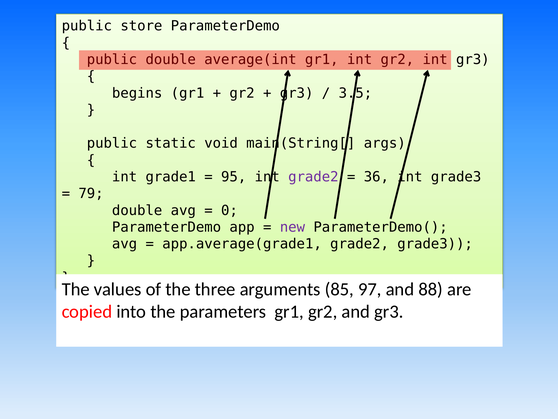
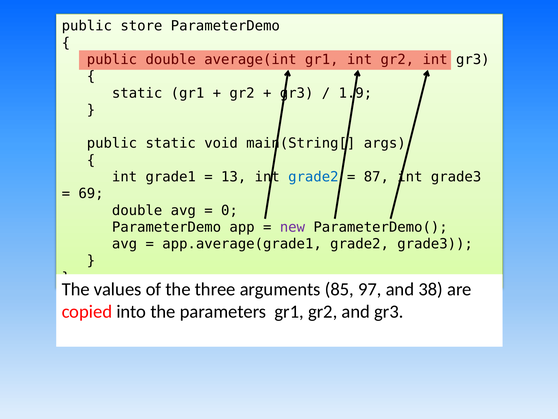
begins at (137, 93): begins -> static
3.5: 3.5 -> 1.9
95: 95 -> 13
grade2 at (313, 177) colour: purple -> blue
36: 36 -> 87
79: 79 -> 69
88: 88 -> 38
